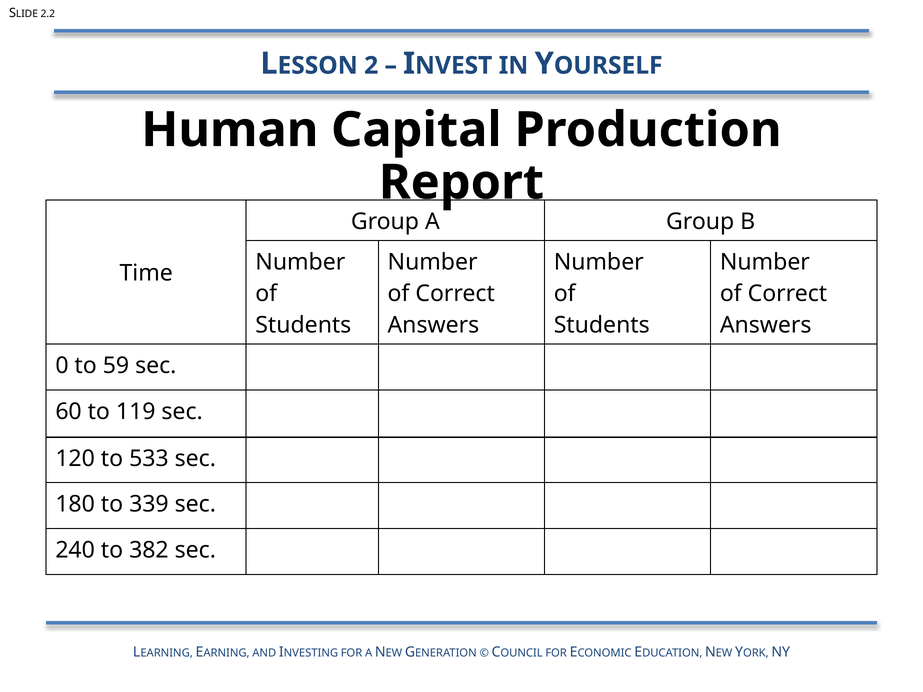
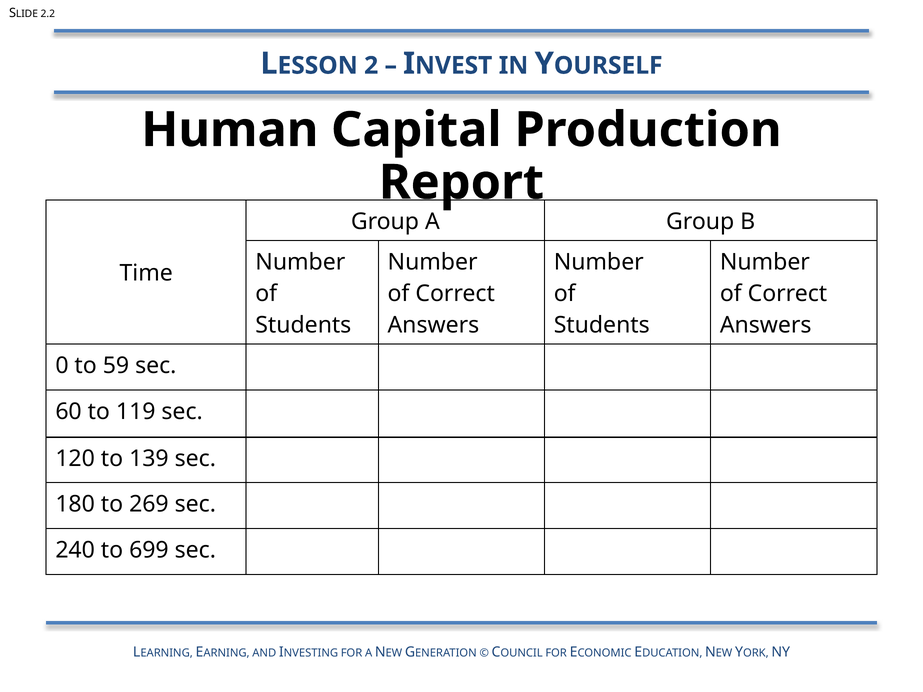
533: 533 -> 139
339: 339 -> 269
382: 382 -> 699
